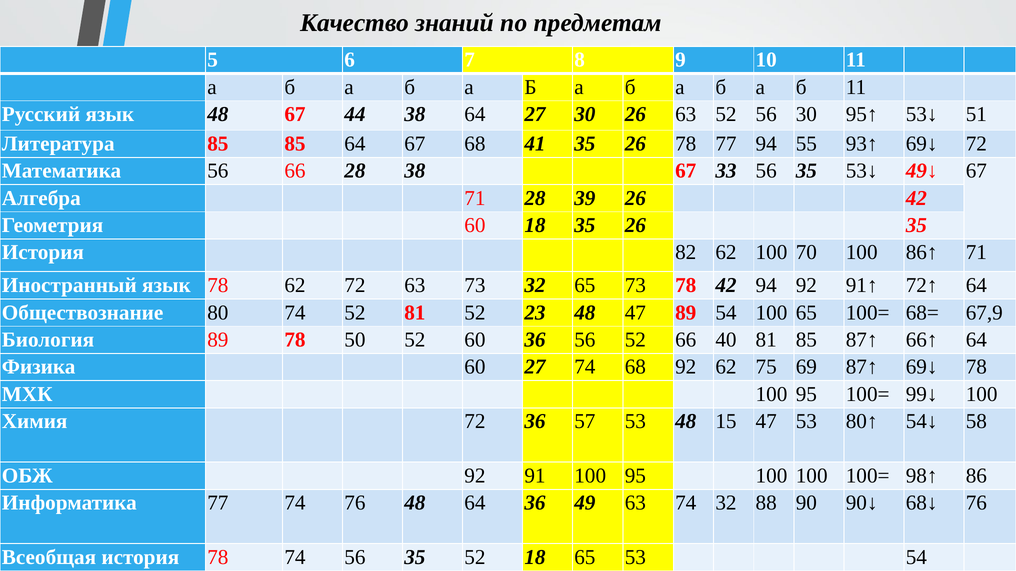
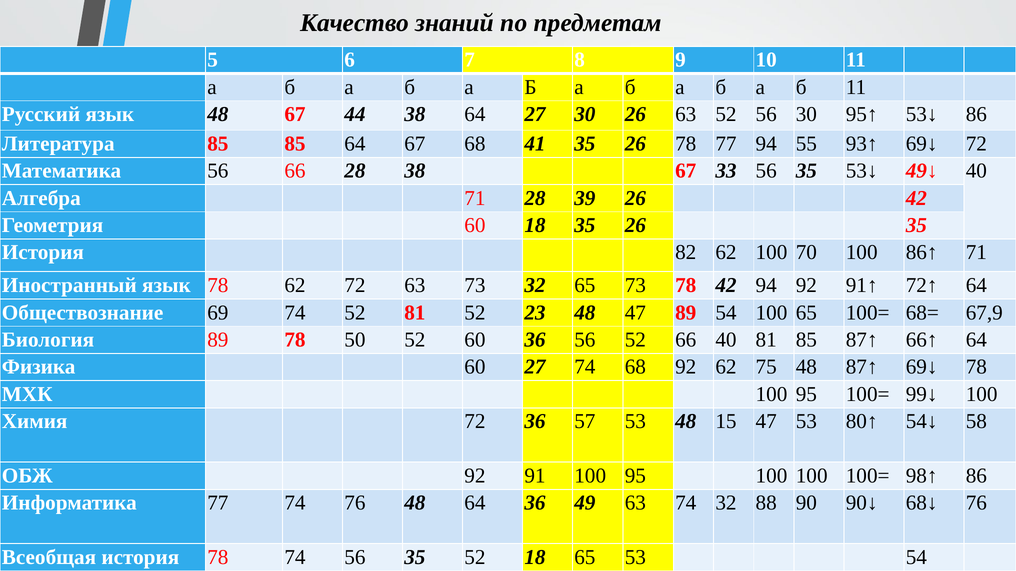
53↓ 51: 51 -> 86
49↓ 67: 67 -> 40
80: 80 -> 69
75 69: 69 -> 48
